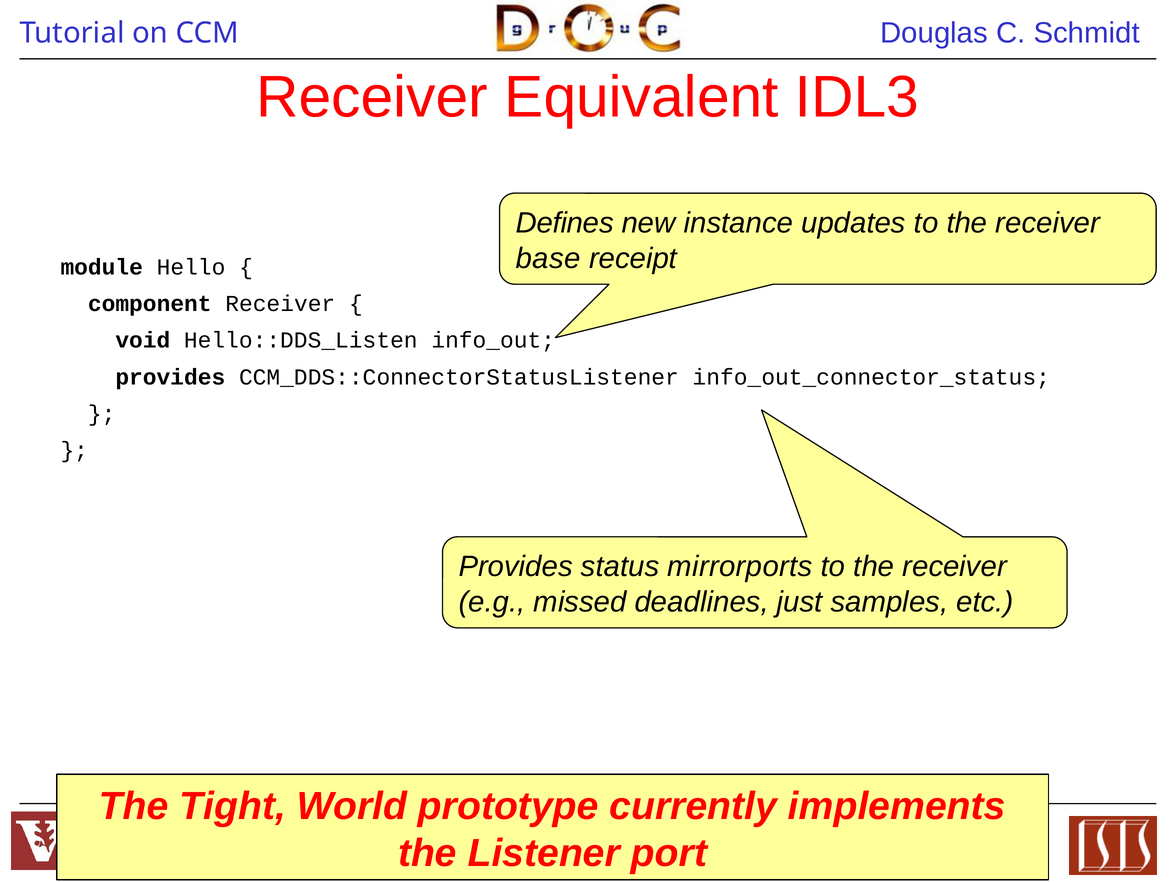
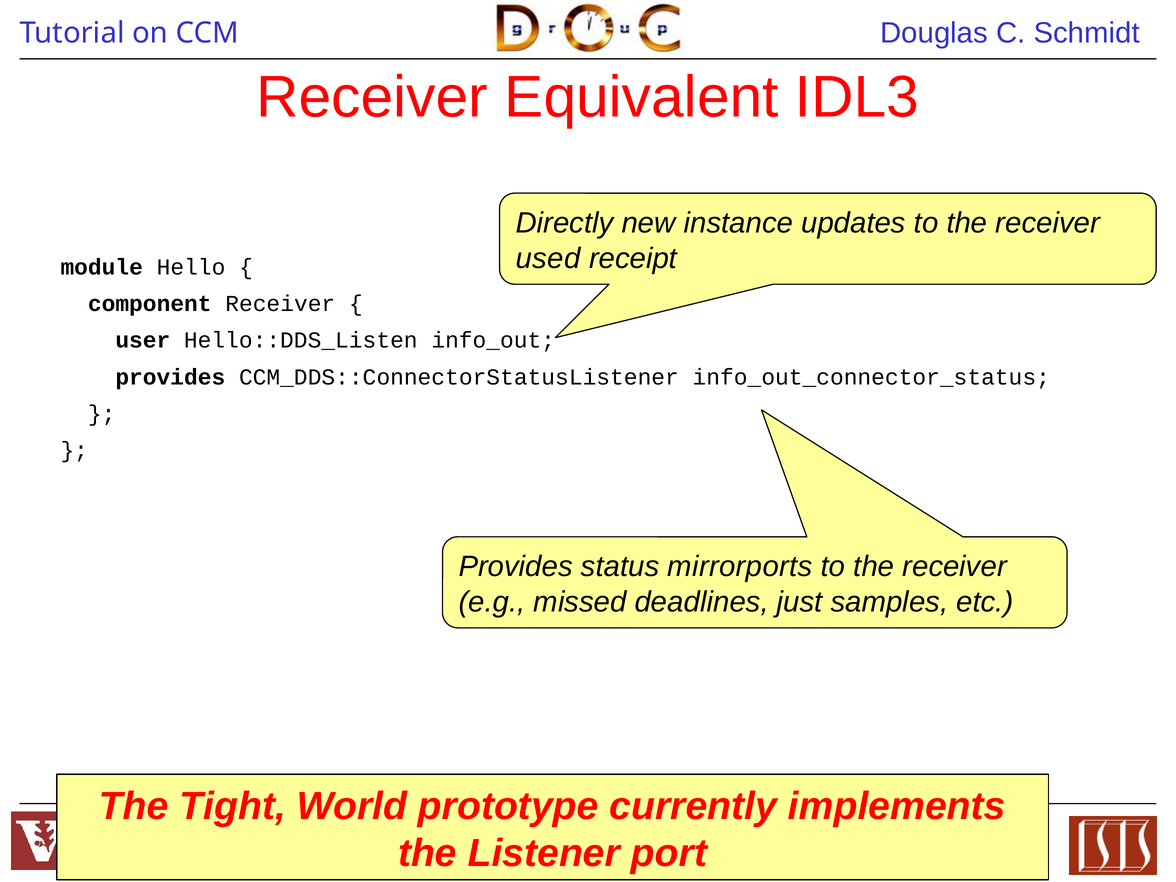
Defines: Defines -> Directly
base: base -> used
void: void -> user
